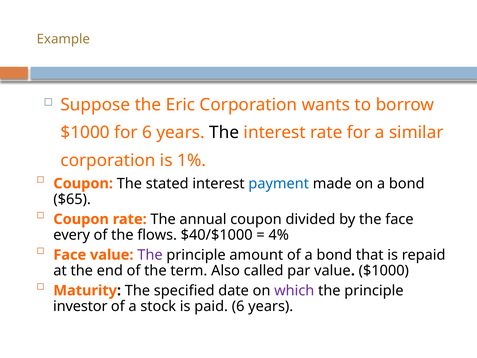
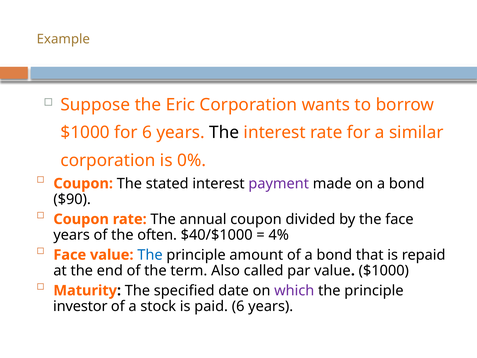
1%: 1% -> 0%
payment colour: blue -> purple
$65: $65 -> $90
every at (72, 235): every -> years
flows: flows -> often
The at (150, 255) colour: purple -> blue
